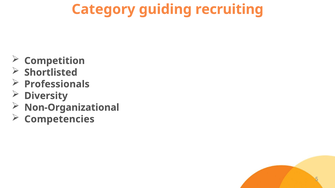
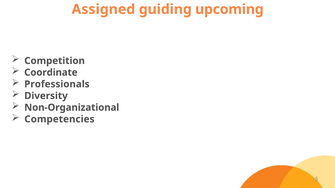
Category: Category -> Assigned
recruiting: recruiting -> upcoming
Shortlisted: Shortlisted -> Coordinate
